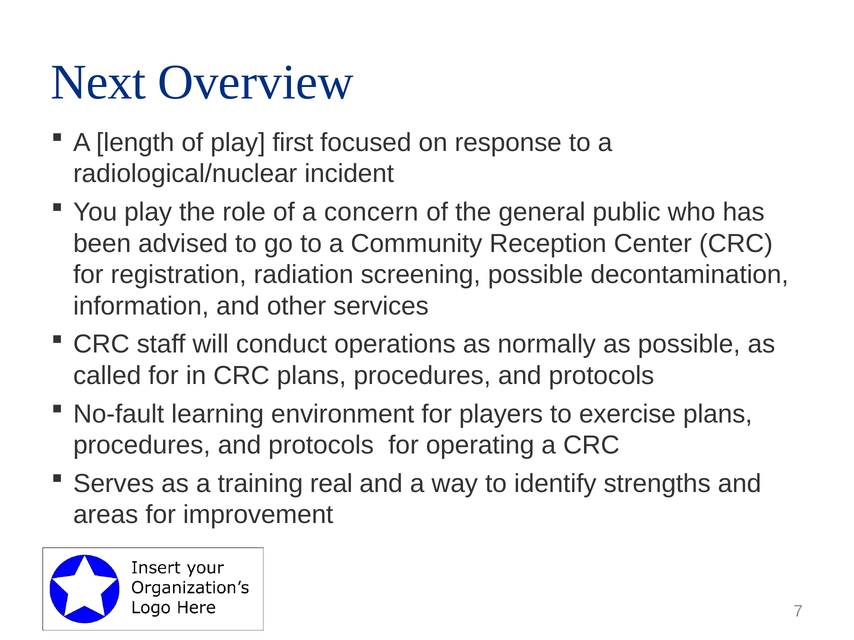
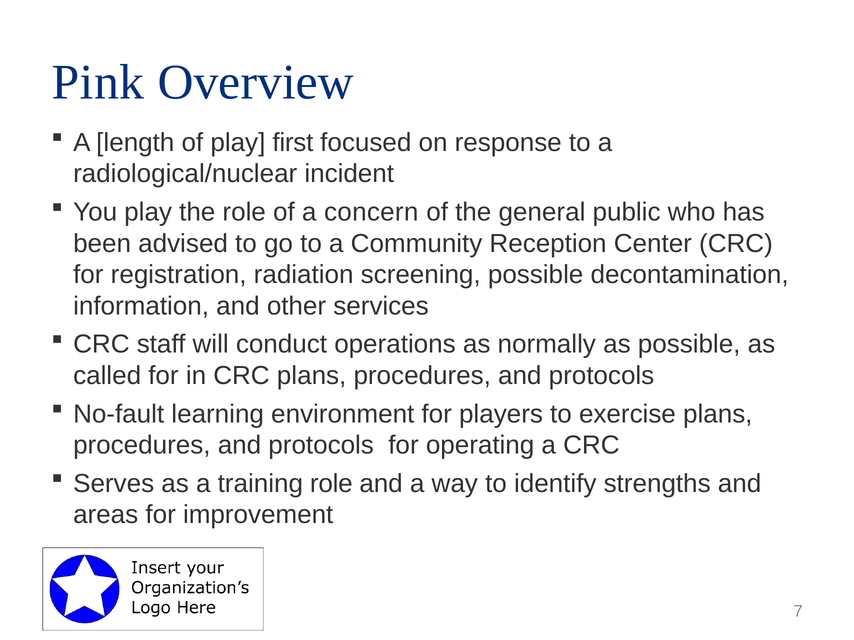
Next: Next -> Pink
training real: real -> role
